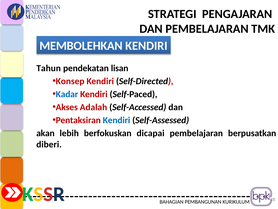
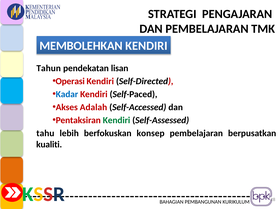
Konsep: Konsep -> Operasi
Kendiri at (117, 120) colour: blue -> green
akan: akan -> tahu
dicapai: dicapai -> konsep
diberi: diberi -> kualiti
